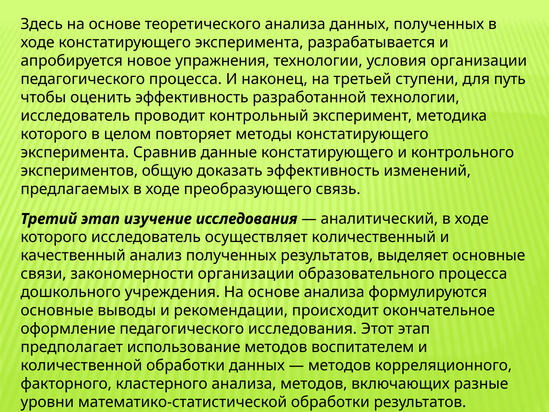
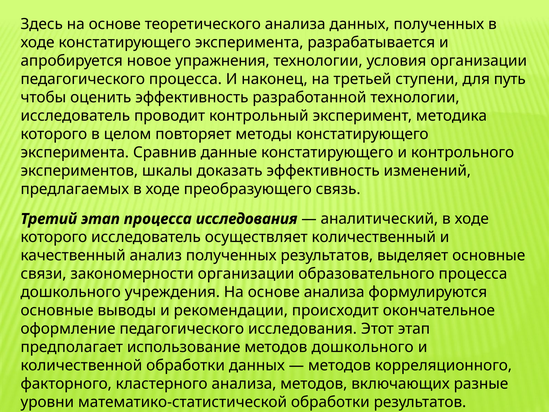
общую: общую -> шкалы
этап изучение: изучение -> процесса
методов воспитателем: воспитателем -> дошкольного
